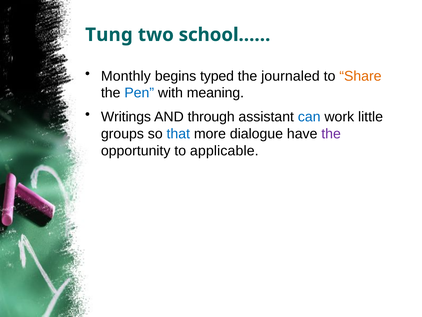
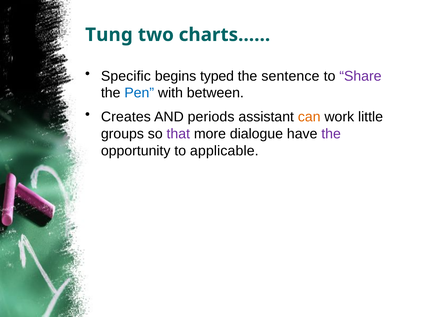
school……: school…… -> charts……
Monthly: Monthly -> Specific
journaled: journaled -> sentence
Share colour: orange -> purple
meaning: meaning -> between
Writings: Writings -> Creates
through: through -> periods
can colour: blue -> orange
that colour: blue -> purple
